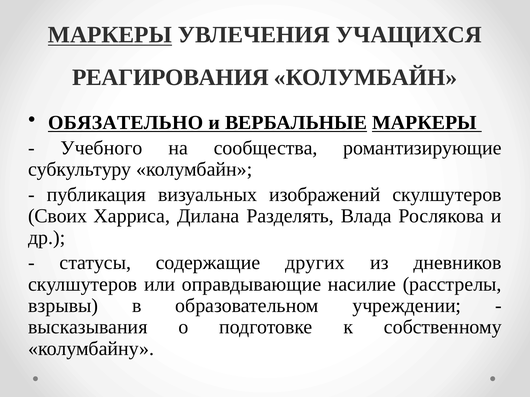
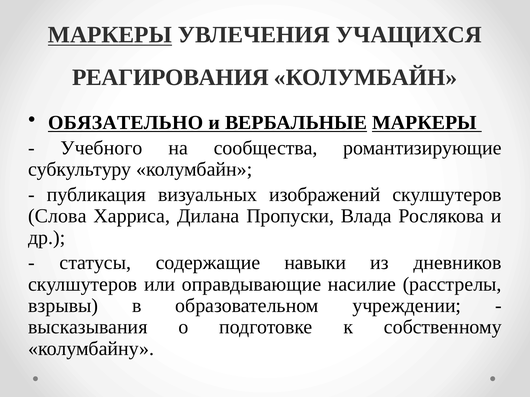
Своих: Своих -> Слова
Разделять: Разделять -> Пропуски
других: других -> навыки
